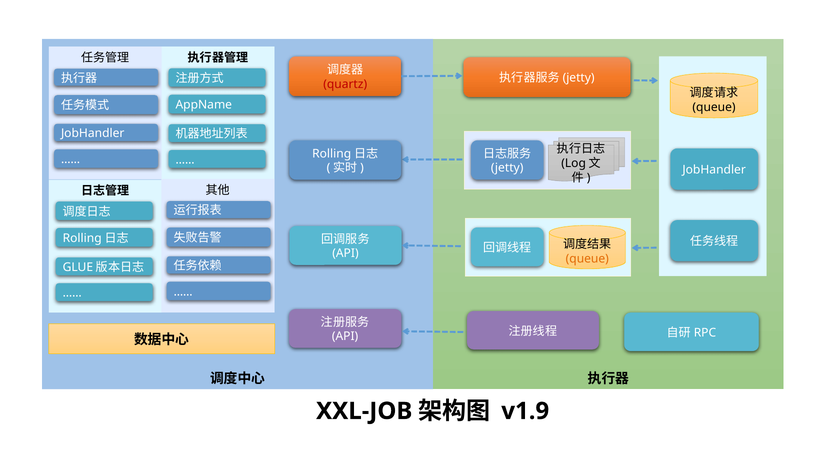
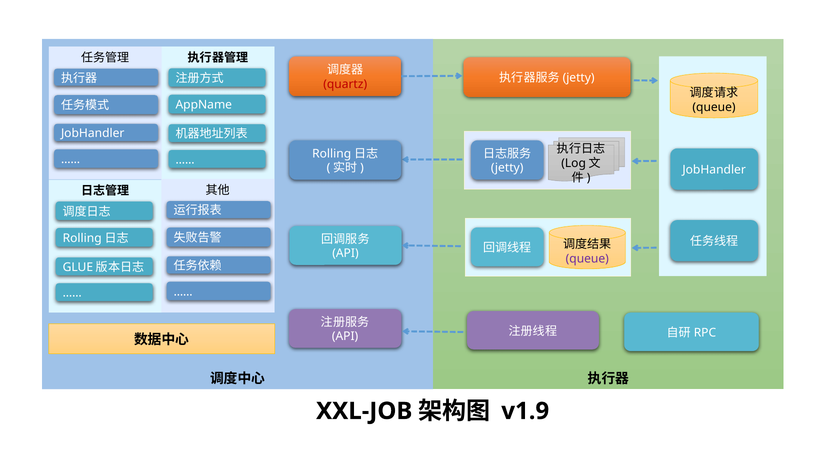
queue at (587, 259) colour: orange -> purple
